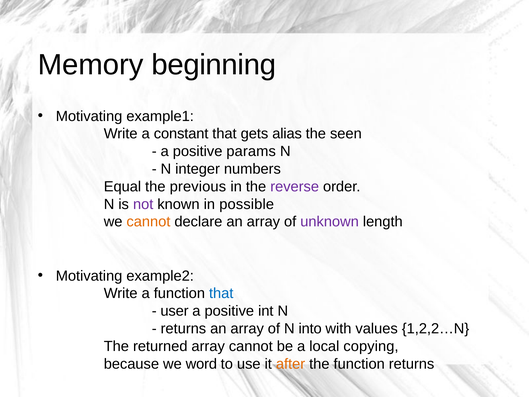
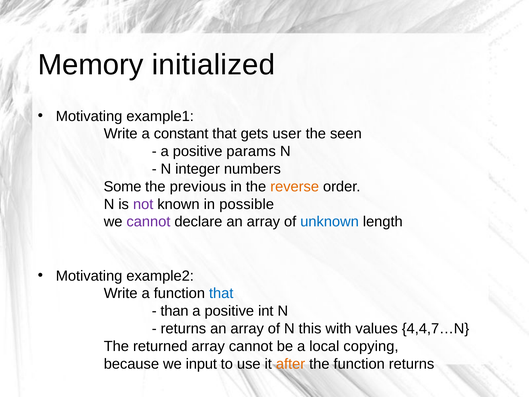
beginning: beginning -> initialized
alias: alias -> user
Equal: Equal -> Some
reverse colour: purple -> orange
cannot at (148, 222) colour: orange -> purple
unknown colour: purple -> blue
user: user -> than
into: into -> this
1,2,2…N: 1,2,2…N -> 4,4,7…N
word: word -> input
